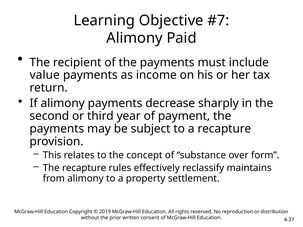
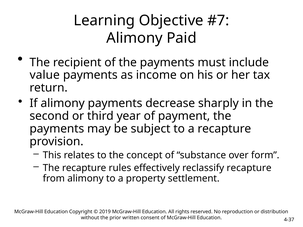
reclassify maintains: maintains -> recapture
